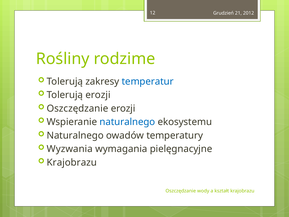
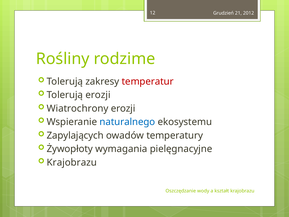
temperatur colour: blue -> red
Oszczędzanie at (78, 108): Oszczędzanie -> Wiatrochrony
Naturalnego at (75, 135): Naturalnego -> Zapylających
Wyzwania: Wyzwania -> Żywopłoty
